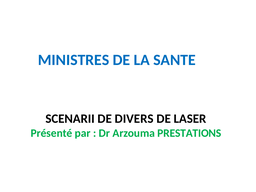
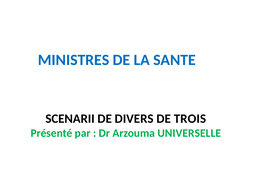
LASER: LASER -> TROIS
PRESTATIONS: PRESTATIONS -> UNIVERSELLE
